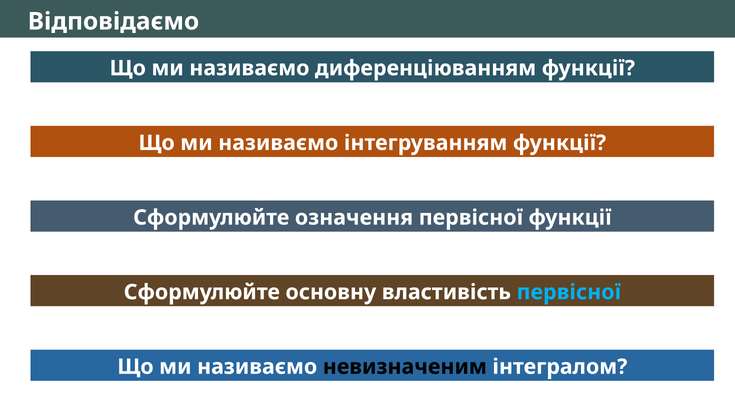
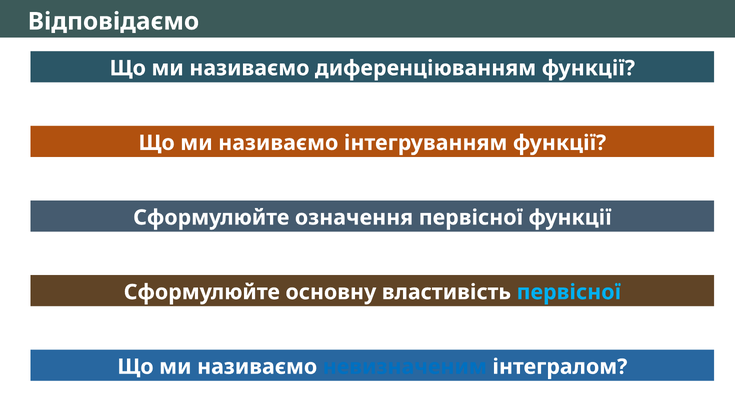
невизначеним colour: black -> blue
